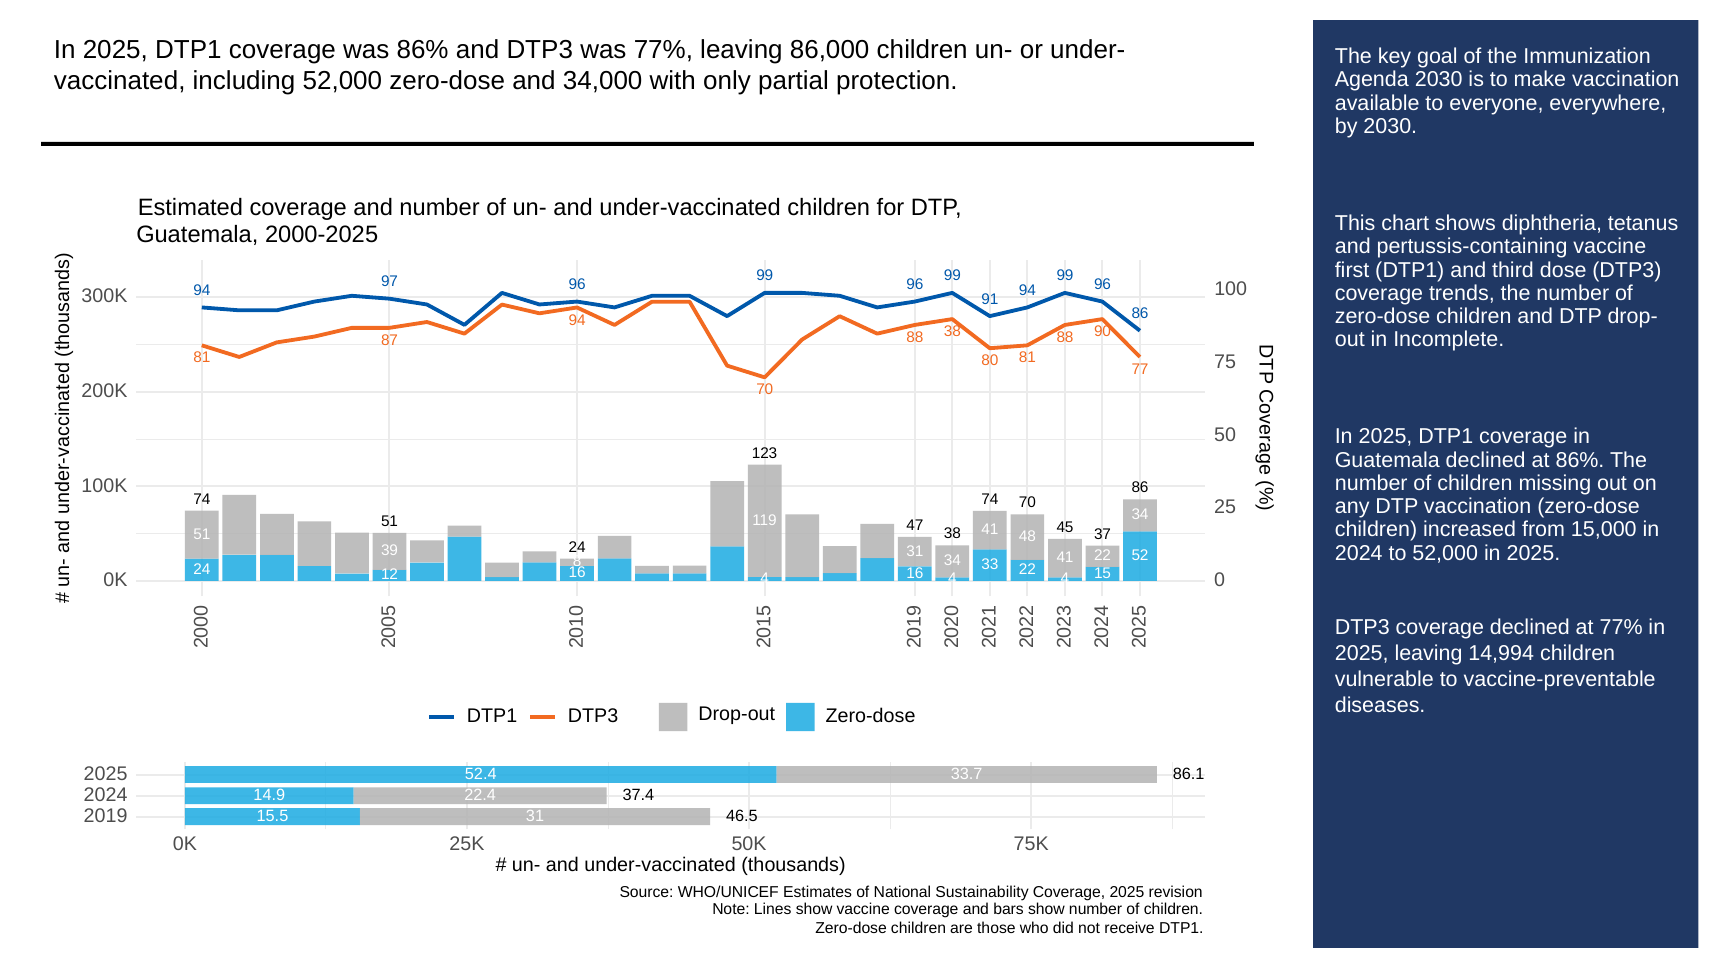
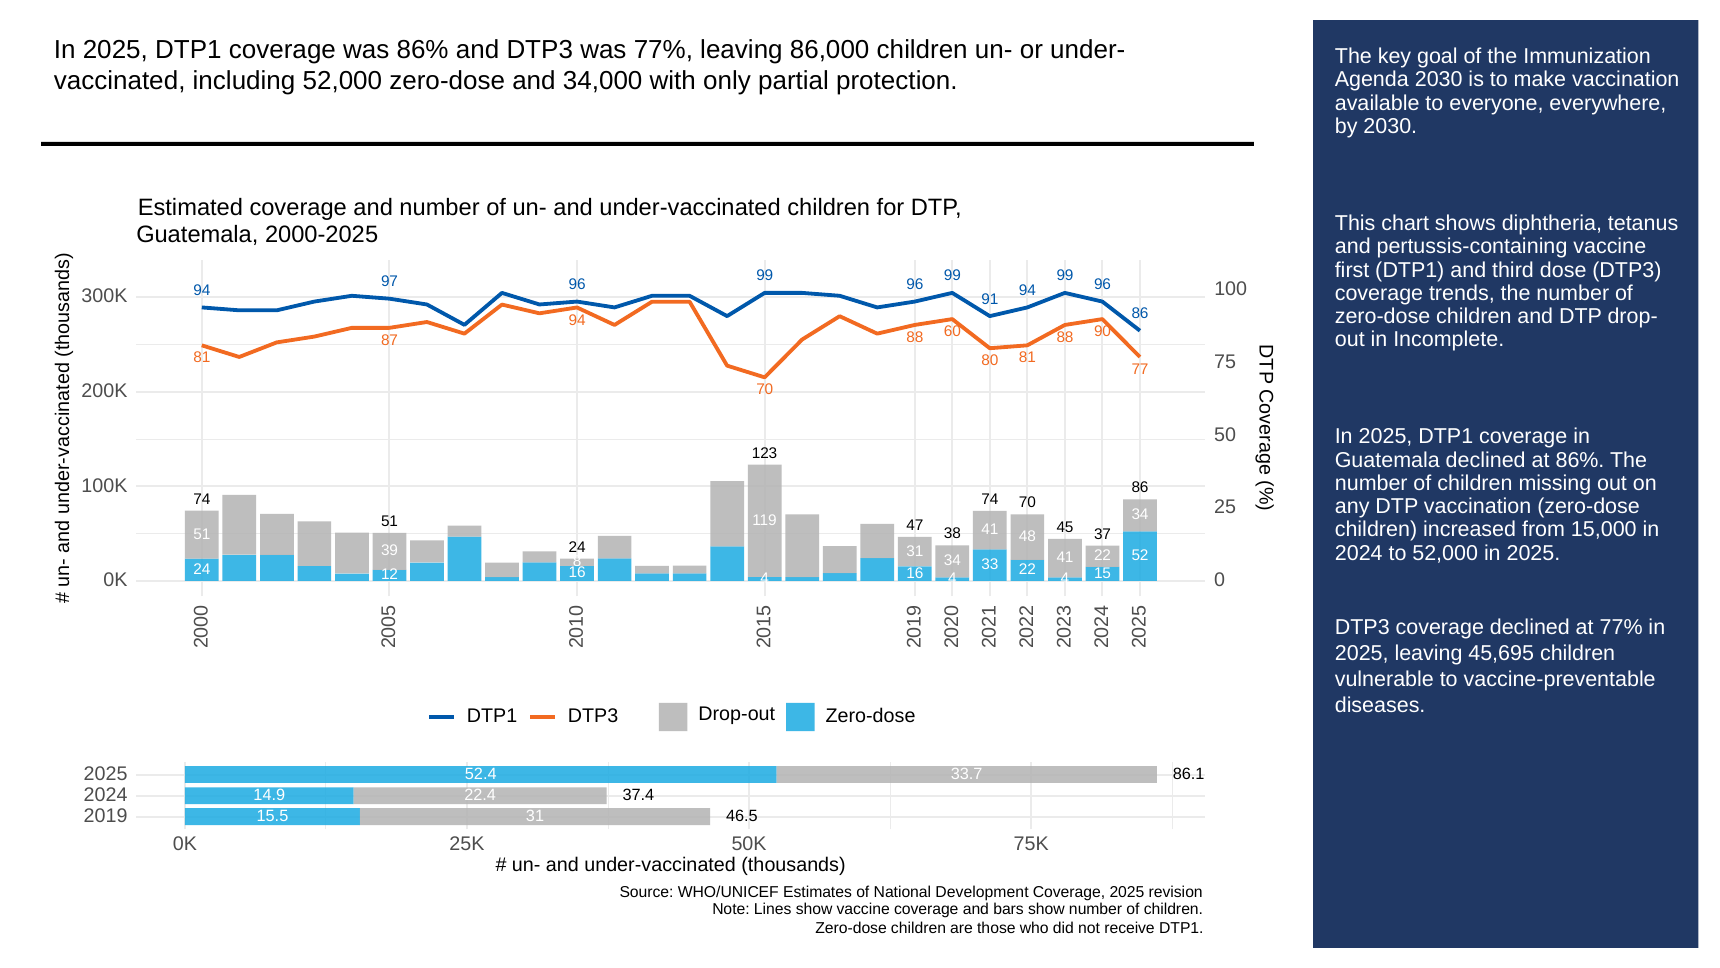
88 38: 38 -> 60
14,994: 14,994 -> 45,695
Sustainability: Sustainability -> Development
